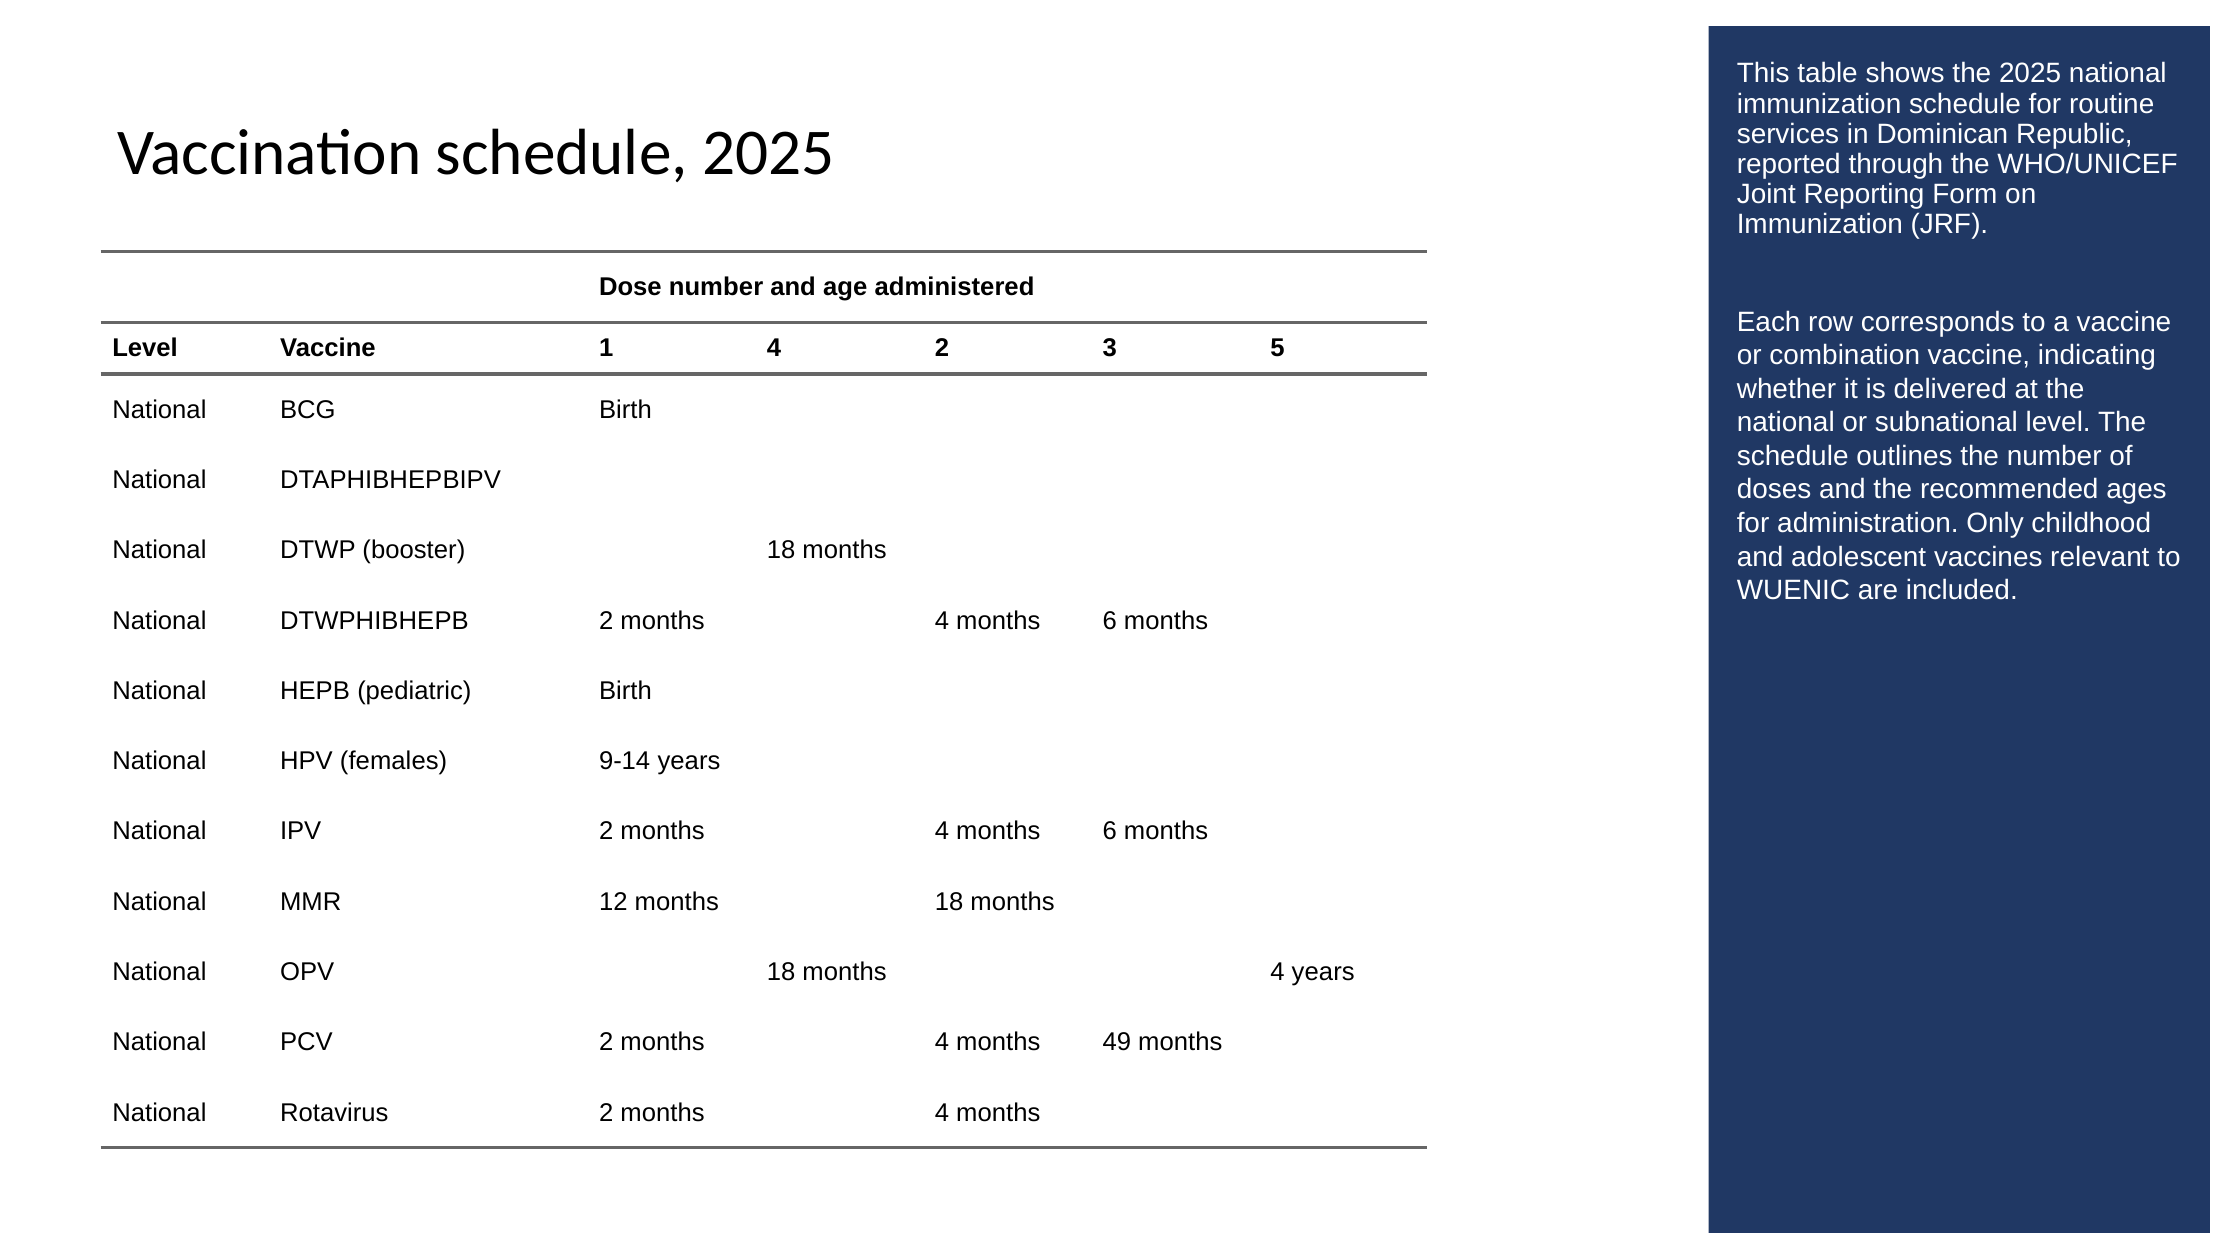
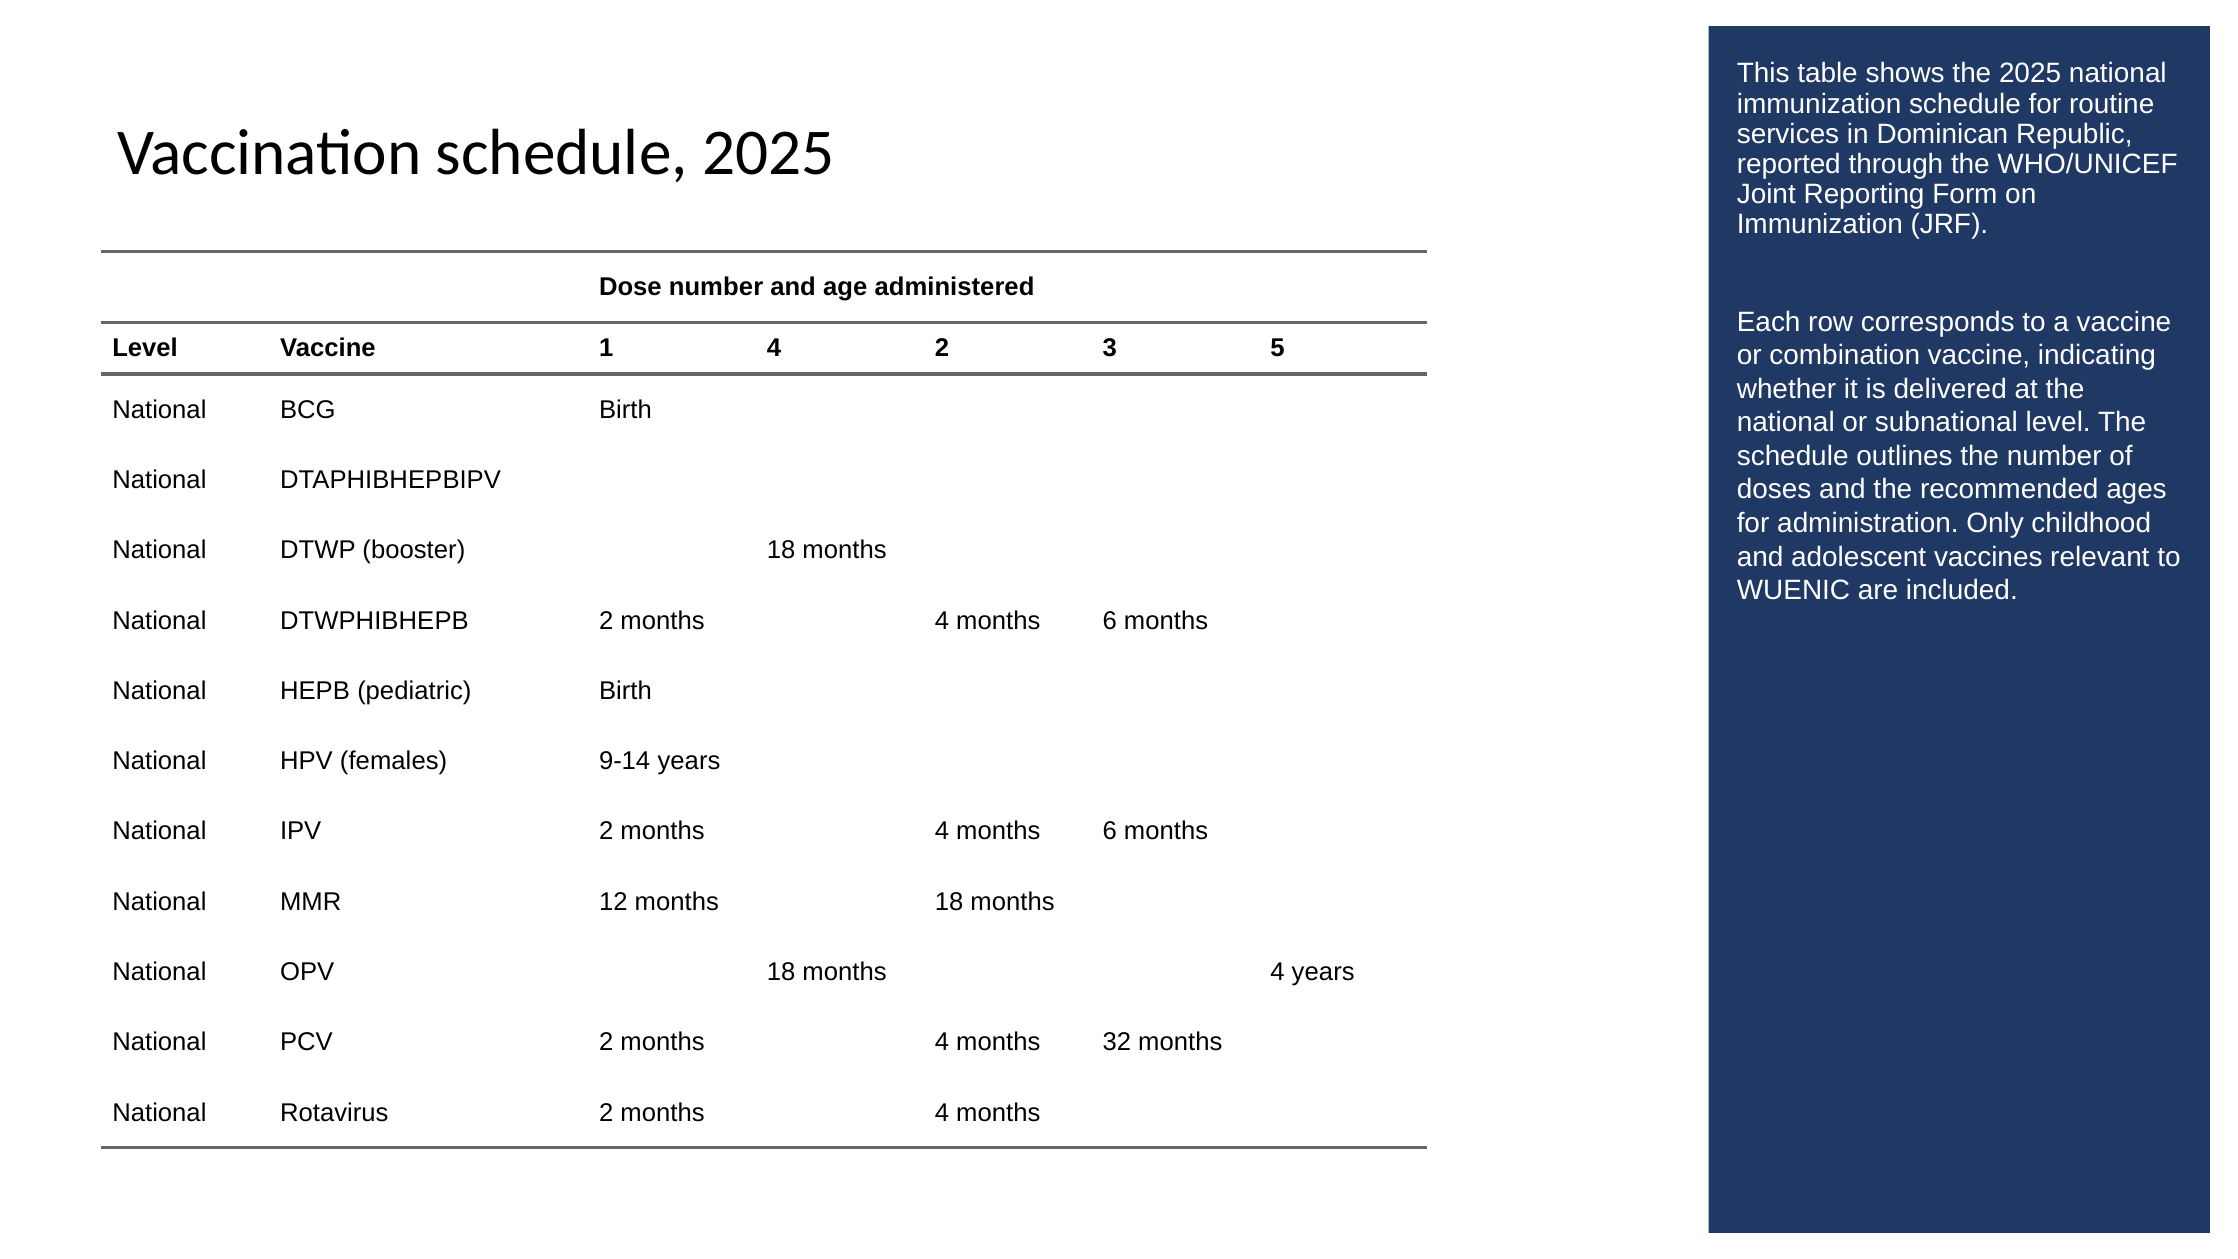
49: 49 -> 32
